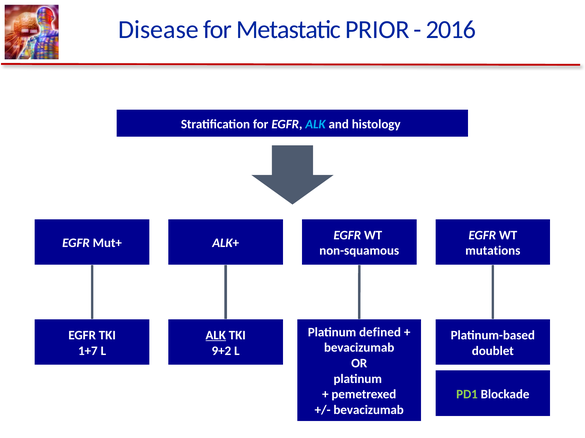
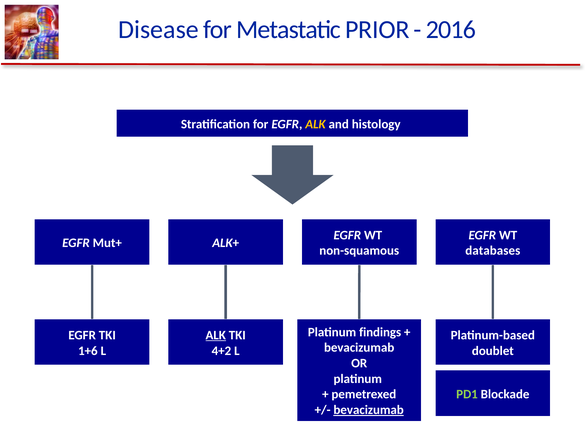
ALK at (315, 124) colour: light blue -> yellow
mutations: mutations -> databases
defined: defined -> findings
1+7: 1+7 -> 1+6
9+2: 9+2 -> 4+2
bevacizumab at (369, 411) underline: none -> present
